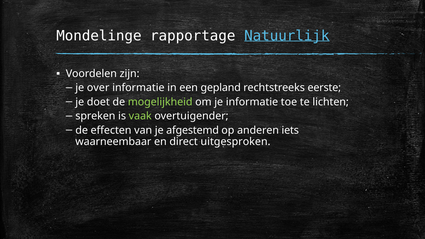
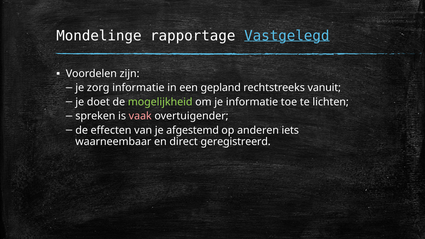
Natuurlijk: Natuurlijk -> Vastgelegd
over: over -> zorg
eerste: eerste -> vanuit
vaak colour: light green -> pink
uitgesproken: uitgesproken -> geregistreerd
